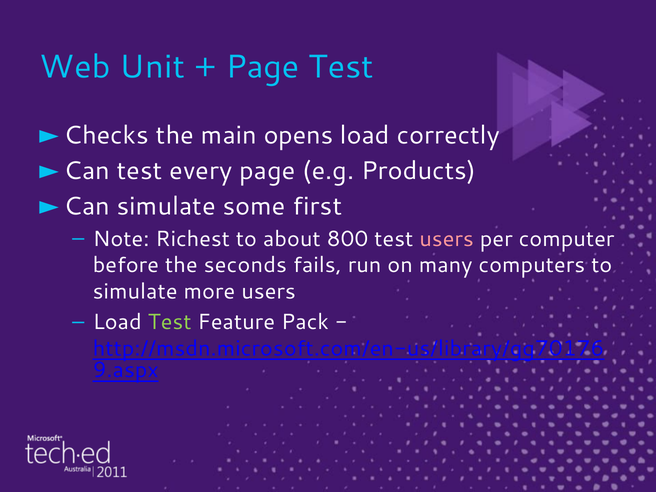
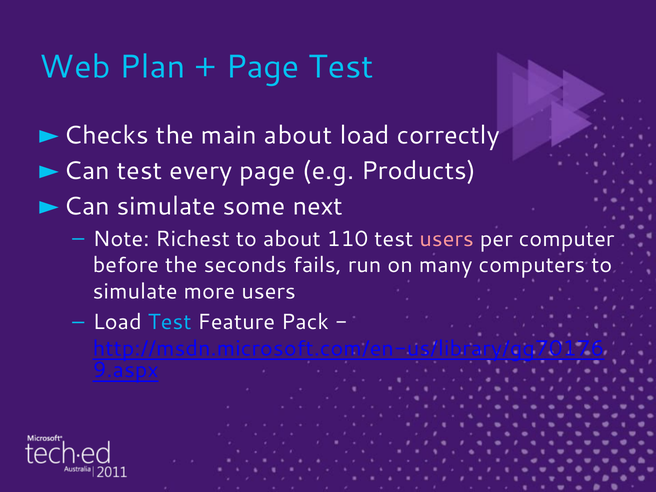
Unit: Unit -> Plan
main opens: opens -> about
first: first -> next
800: 800 -> 110
Test at (170, 322) colour: light green -> light blue
